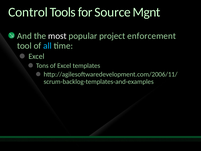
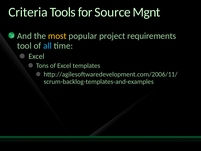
Control: Control -> Criteria
most colour: white -> yellow
enforcement: enforcement -> requirements
